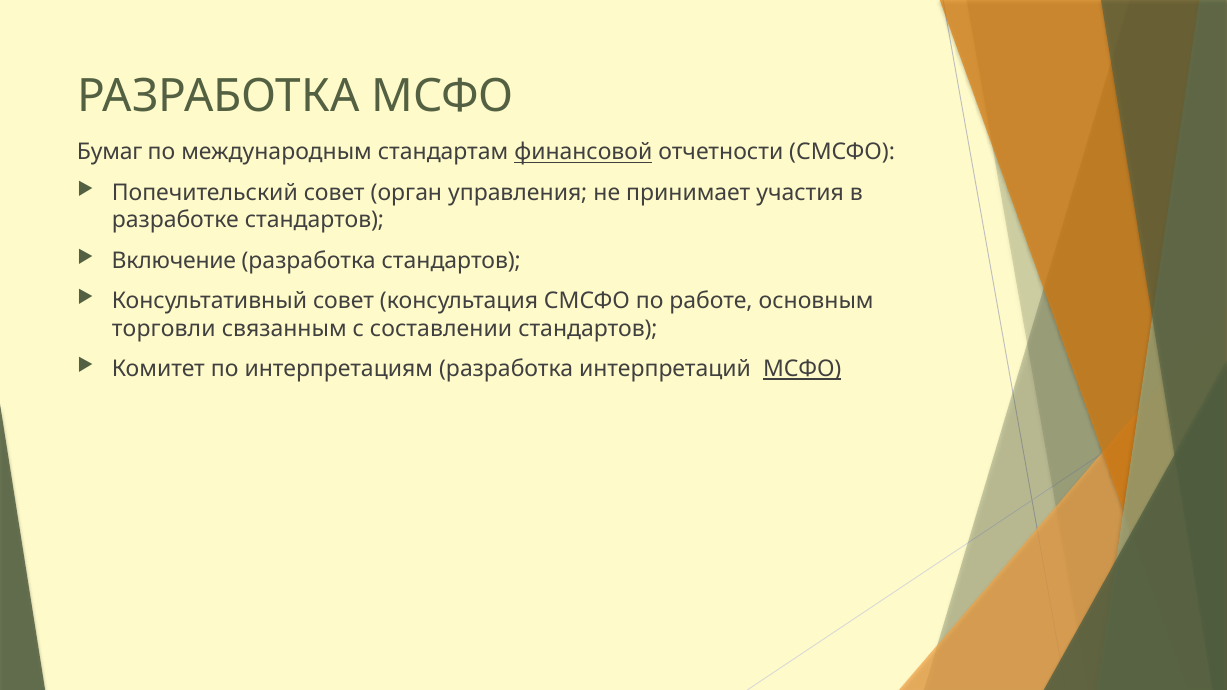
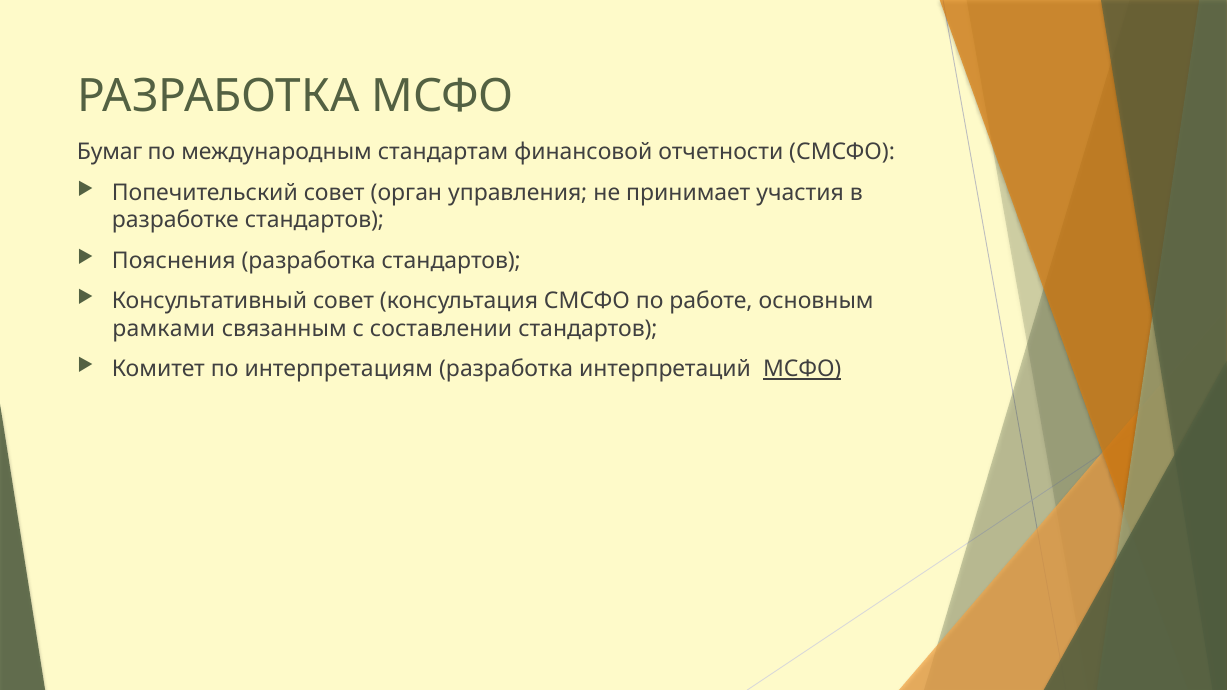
финансовой underline: present -> none
Включение: Включение -> Пояснения
торговли: торговли -> рамками
